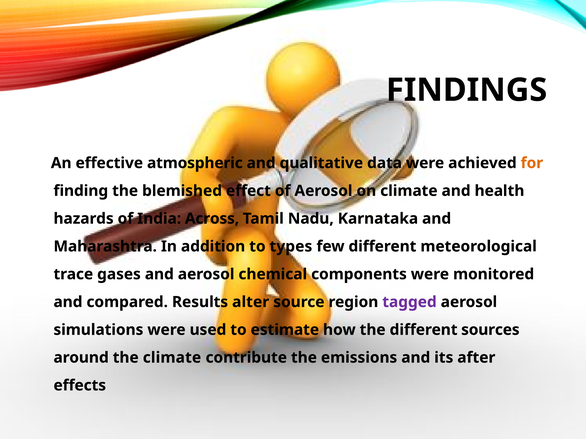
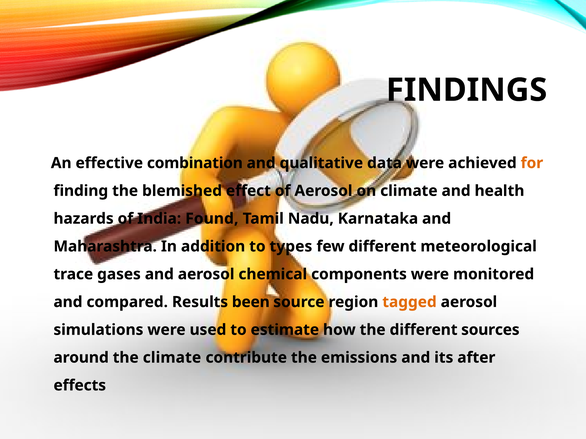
atmospheric: atmospheric -> combination
Across: Across -> Found
alter: alter -> been
tagged colour: purple -> orange
